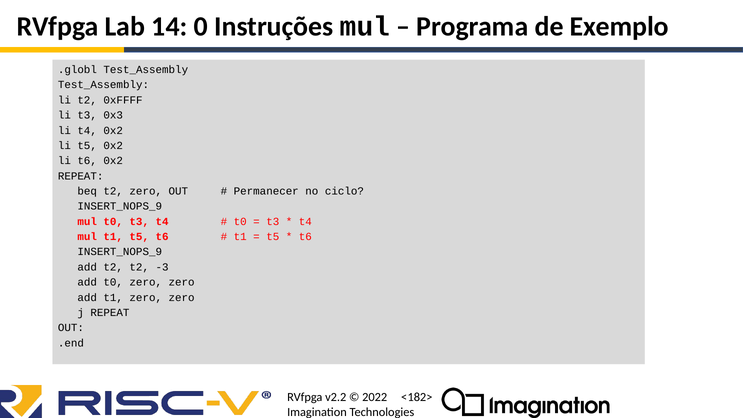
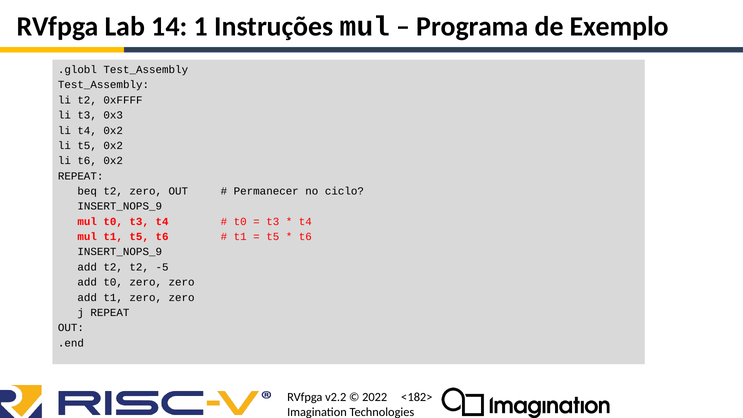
0: 0 -> 1
-3: -3 -> -5
